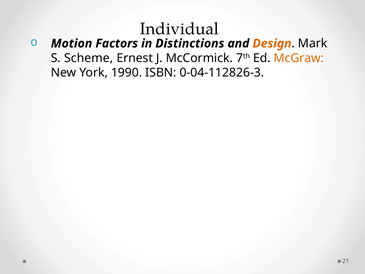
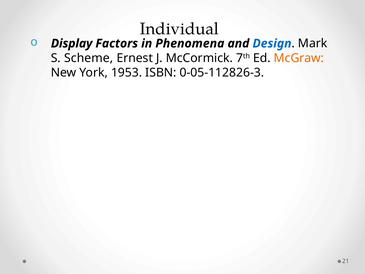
Motion: Motion -> Display
Distinctions: Distinctions -> Phenomena
Design colour: orange -> blue
1990: 1990 -> 1953
0-04-112826-3: 0-04-112826-3 -> 0-05-112826-3
